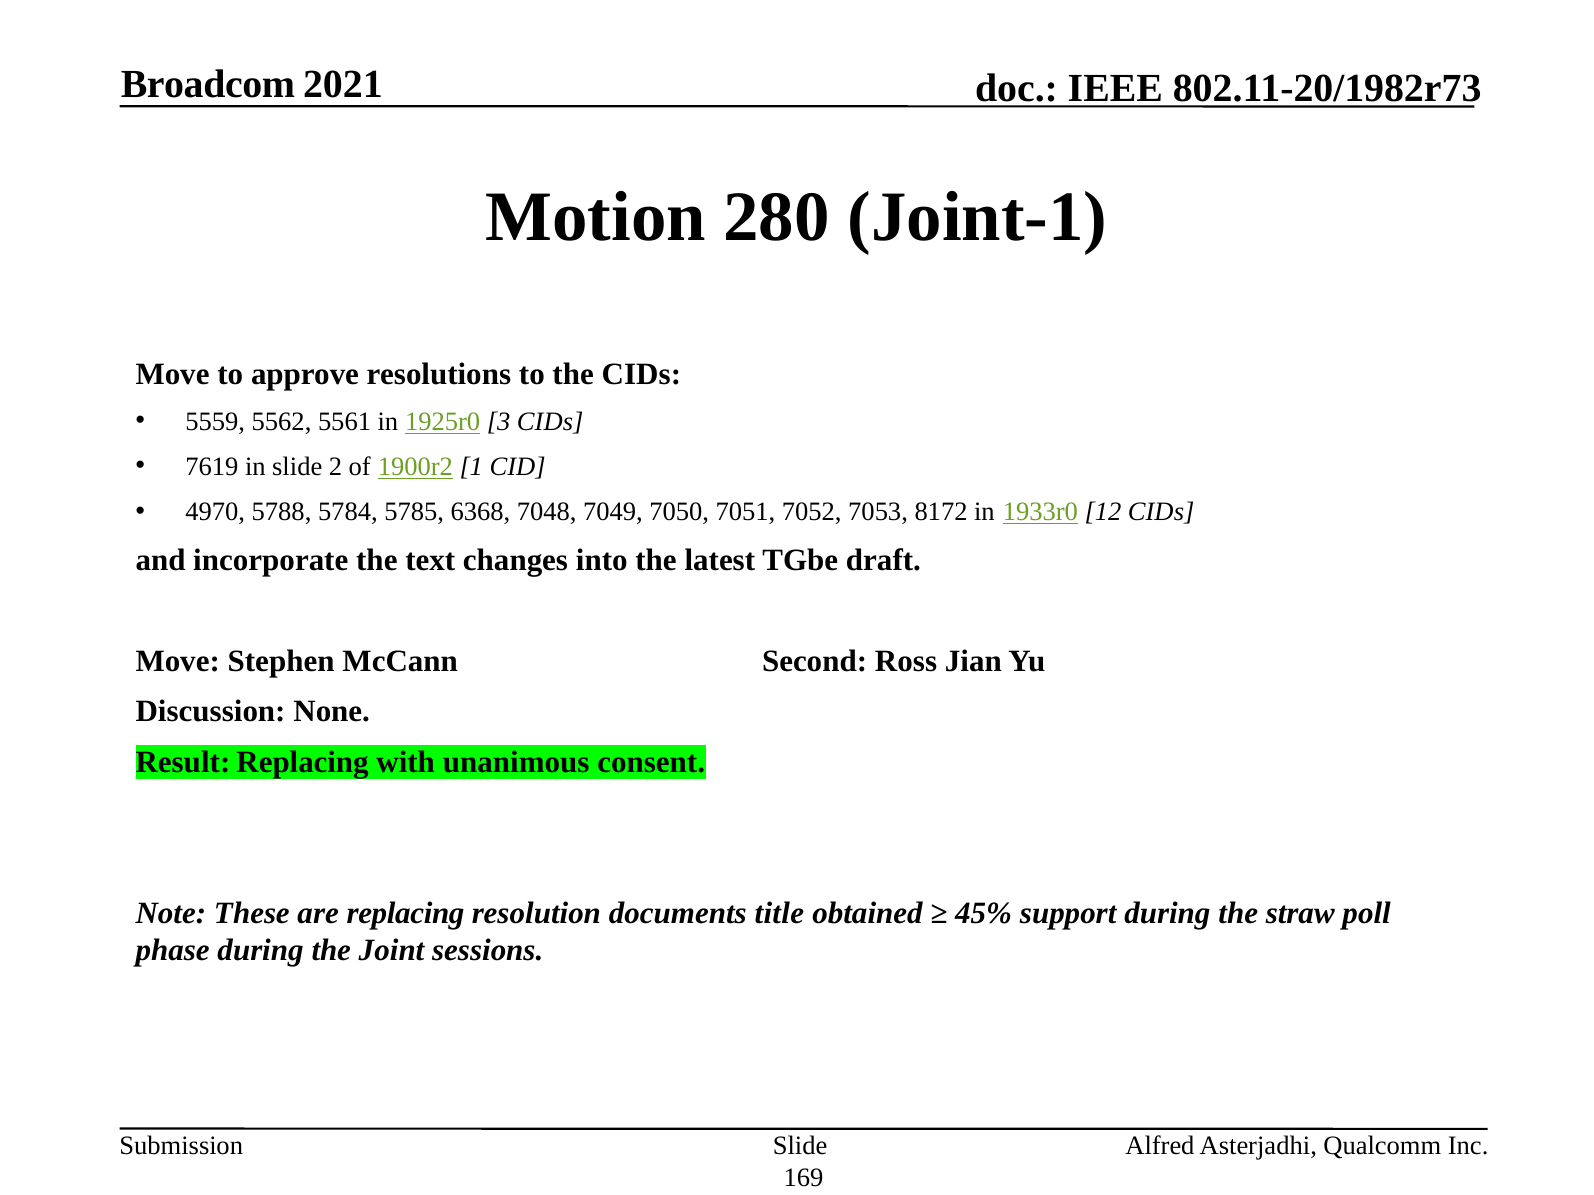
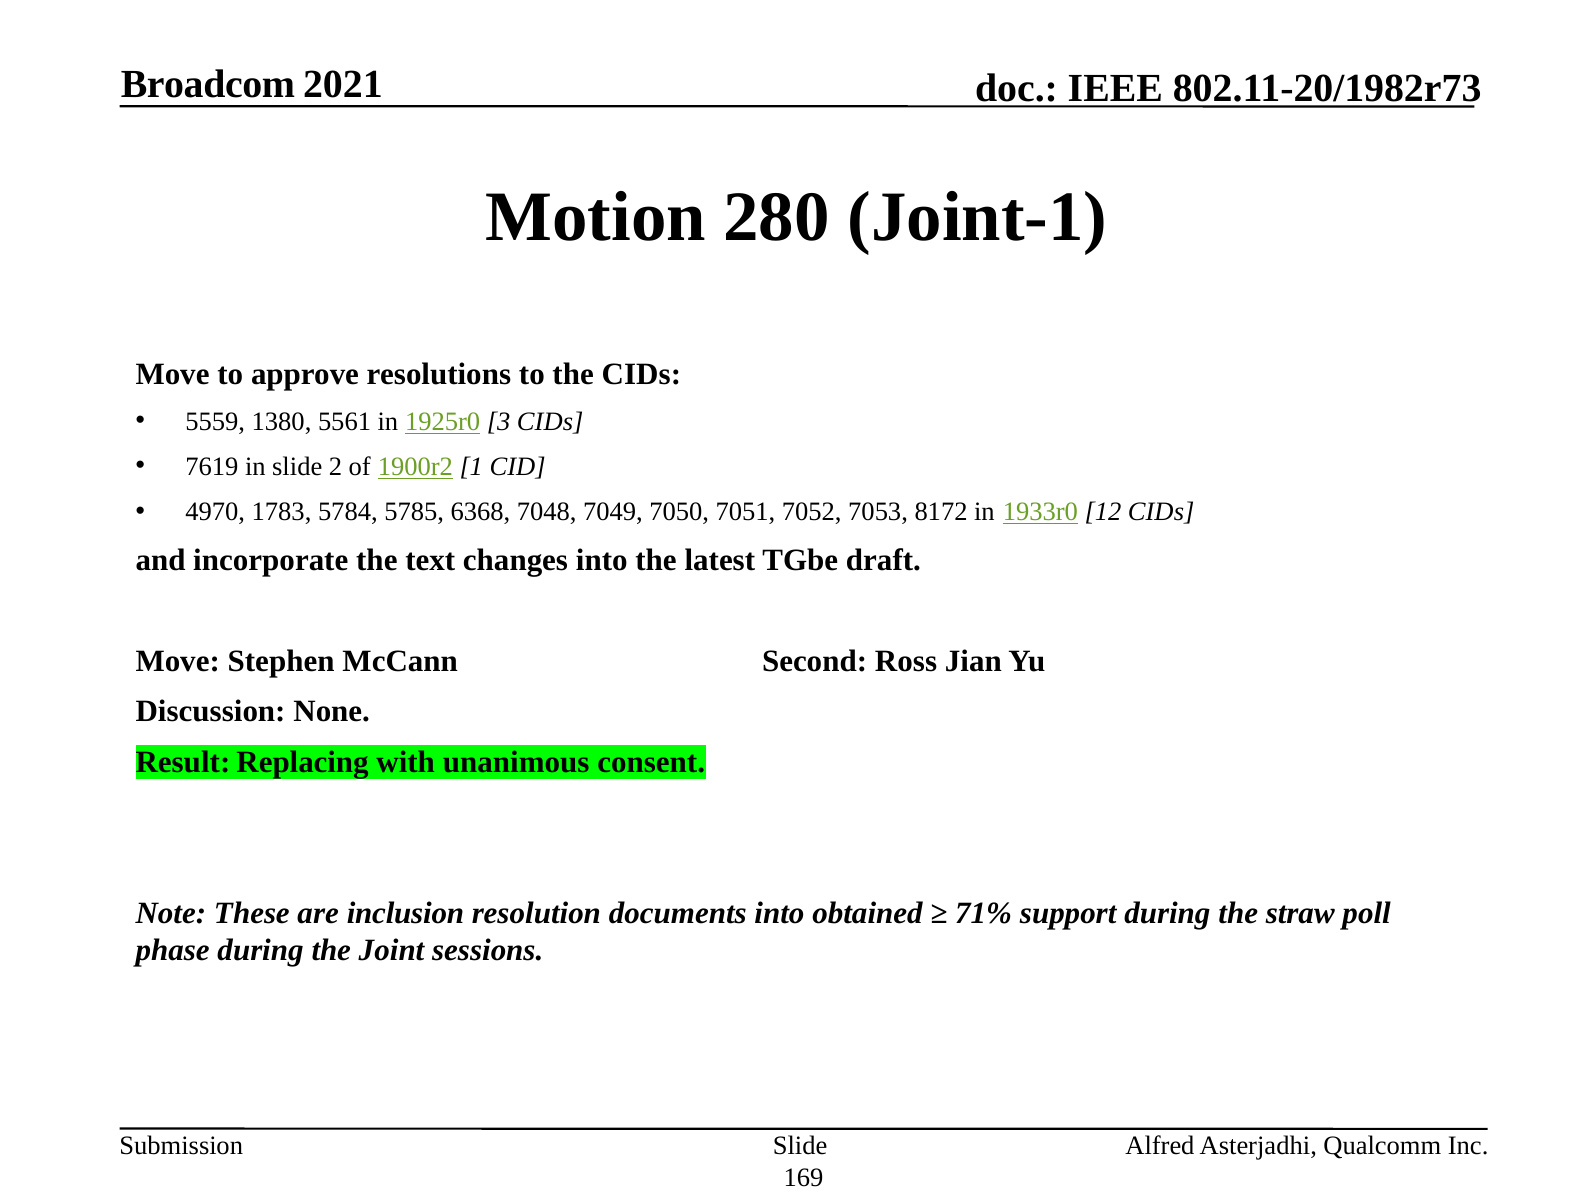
5562: 5562 -> 1380
5788: 5788 -> 1783
are replacing: replacing -> inclusion
documents title: title -> into
45%: 45% -> 71%
